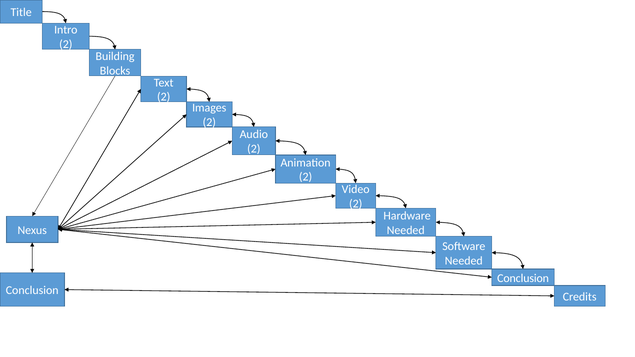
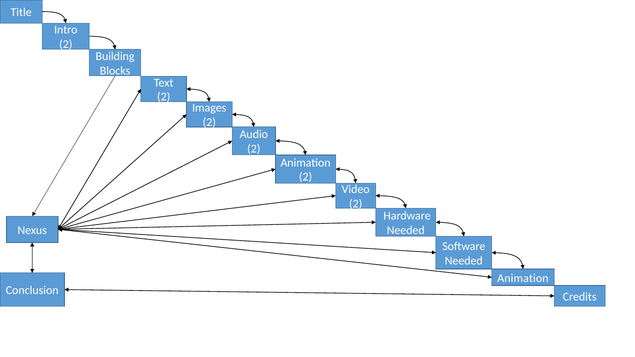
Conclusion at (523, 278): Conclusion -> Animation
